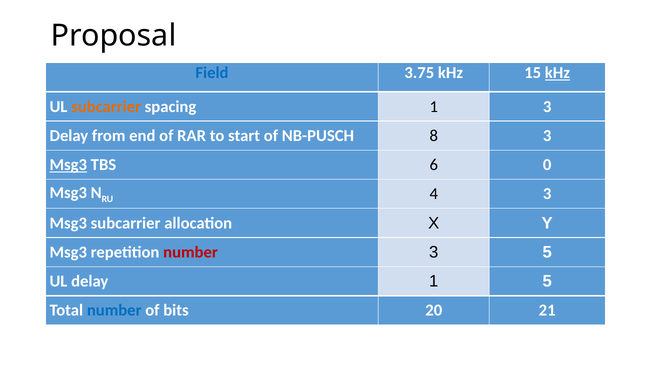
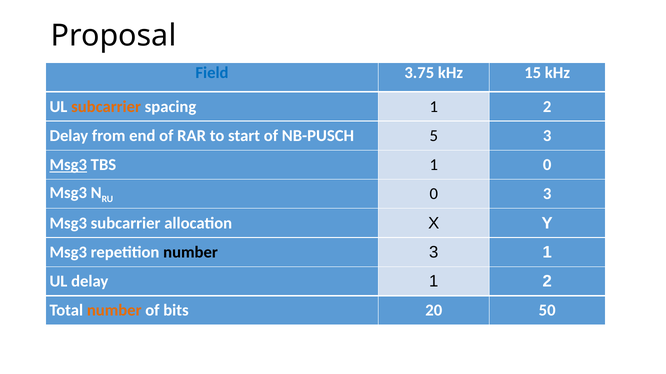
kHz at (557, 73) underline: present -> none
spacing 1 3: 3 -> 2
8: 8 -> 5
TBS 6: 6 -> 1
4 at (434, 194): 4 -> 0
number at (191, 253) colour: red -> black
3 5: 5 -> 1
delay 1 5: 5 -> 2
number at (114, 311) colour: blue -> orange
21: 21 -> 50
